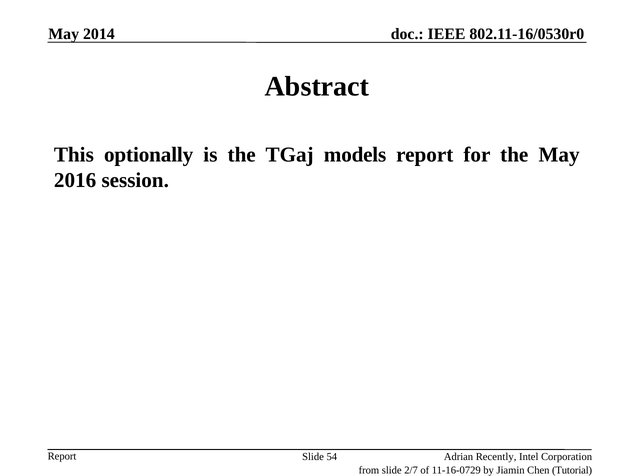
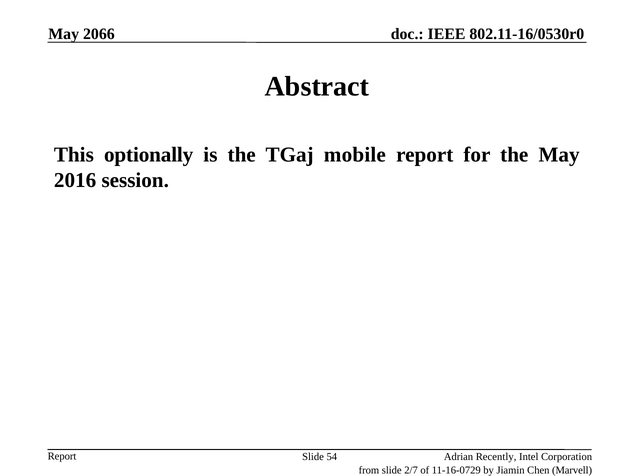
2014: 2014 -> 2066
models: models -> mobile
Tutorial: Tutorial -> Marvell
